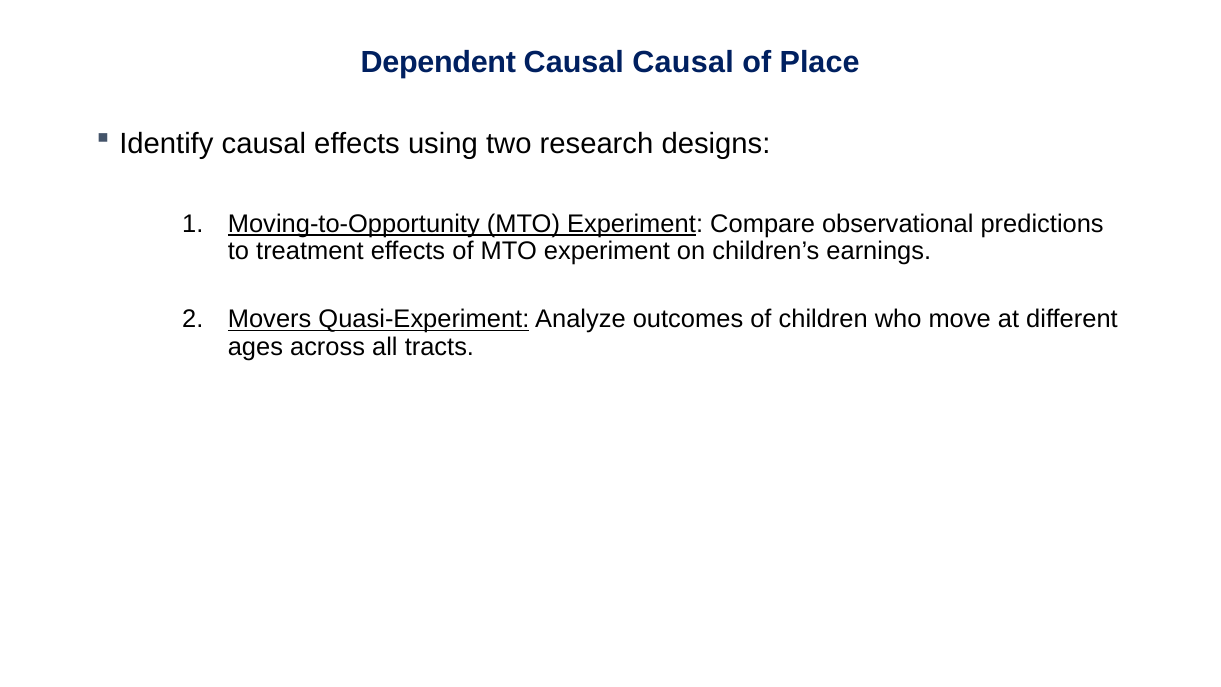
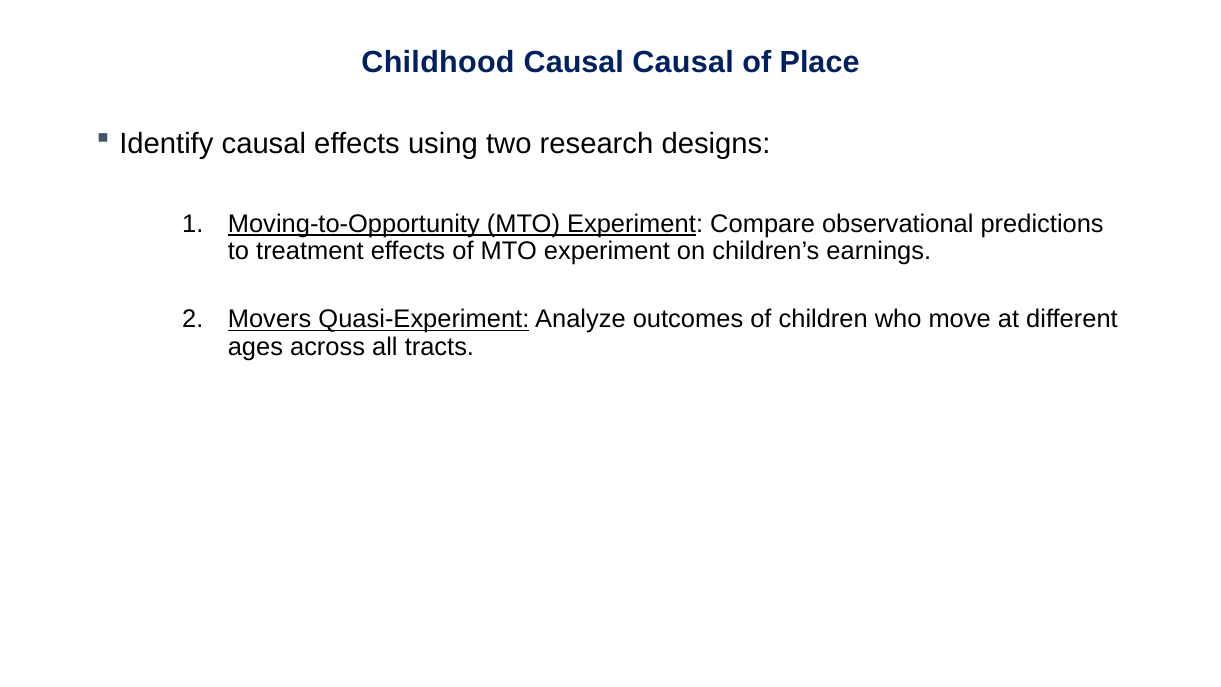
Dependent: Dependent -> Childhood
